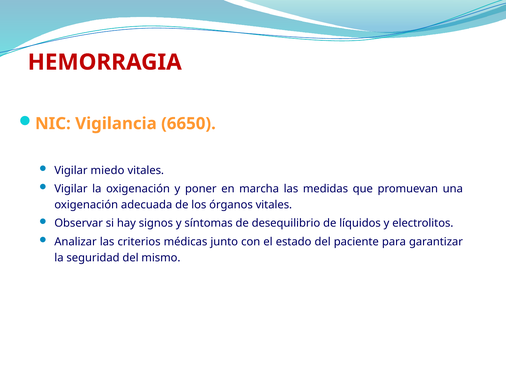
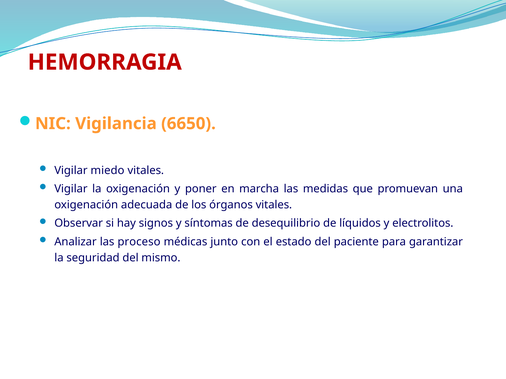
criterios: criterios -> proceso
